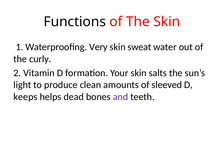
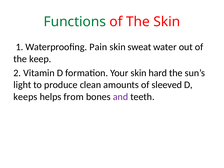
Functions colour: black -> green
Very: Very -> Pain
curly: curly -> keep
salts: salts -> hard
dead: dead -> from
